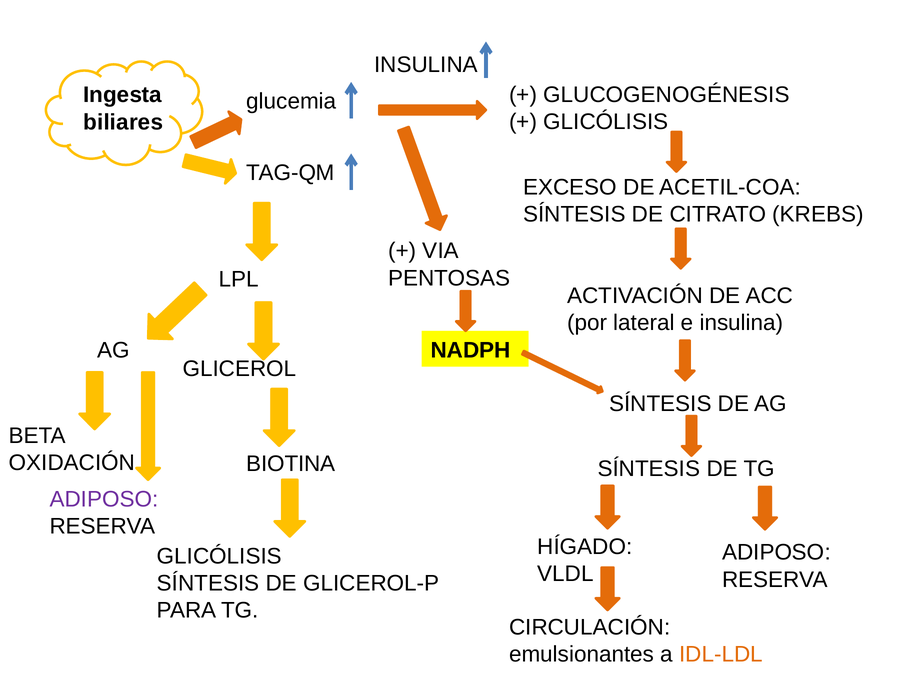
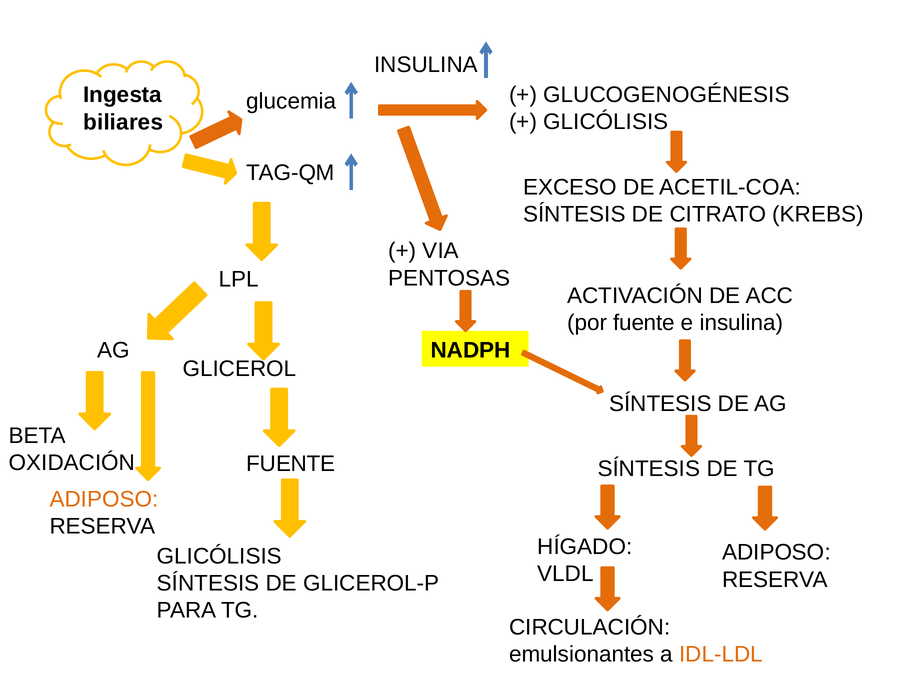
por lateral: lateral -> fuente
BIOTINA at (291, 464): BIOTINA -> FUENTE
ADIPOSO at (104, 499) colour: purple -> orange
